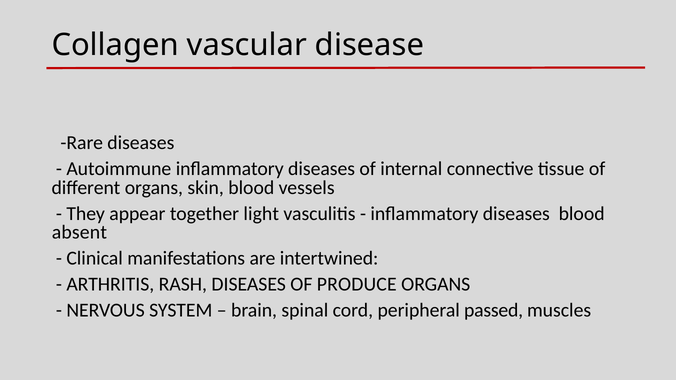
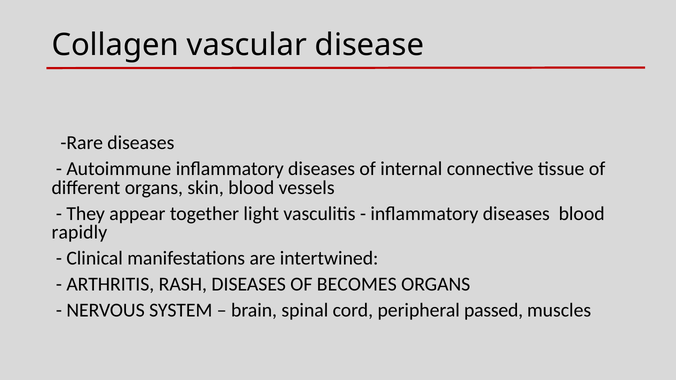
absent: absent -> rapidly
PRODUCE: PRODUCE -> BECOMES
